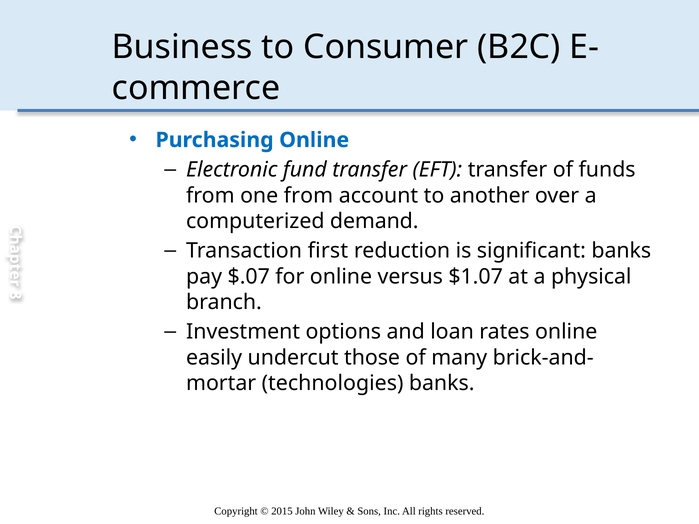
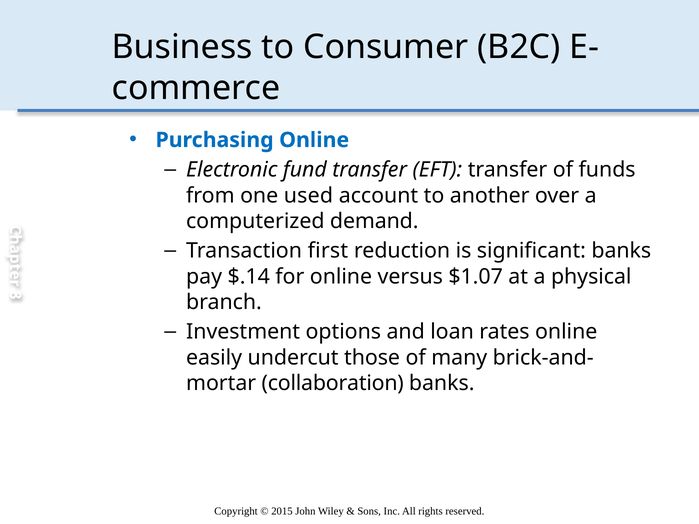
one from: from -> used
$.07: $.07 -> $.14
technologies: technologies -> collaboration
